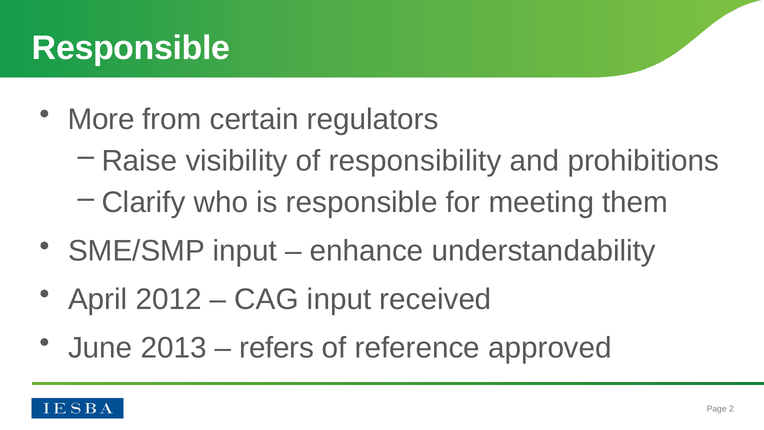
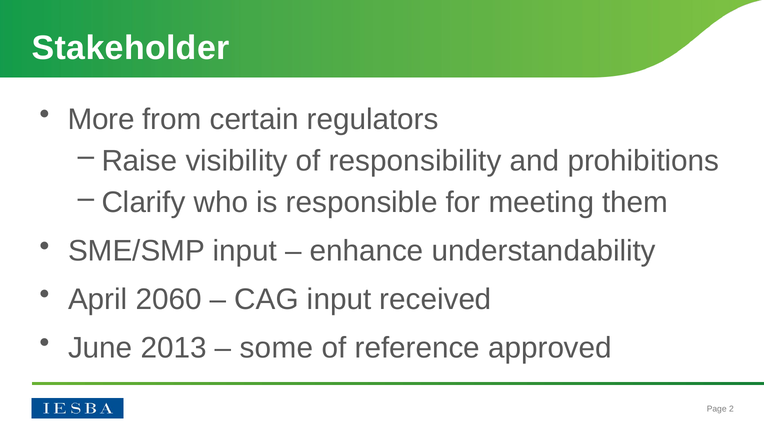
Responsible at (131, 48): Responsible -> Stakeholder
2012: 2012 -> 2060
refers: refers -> some
